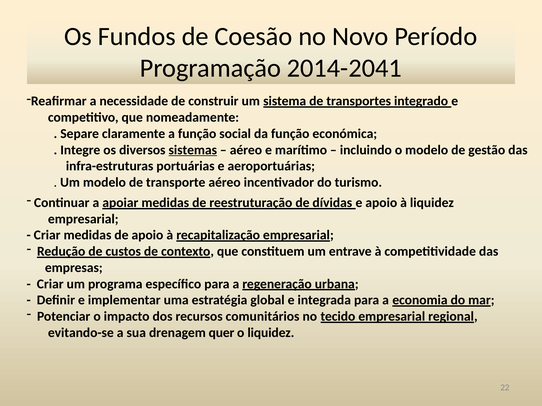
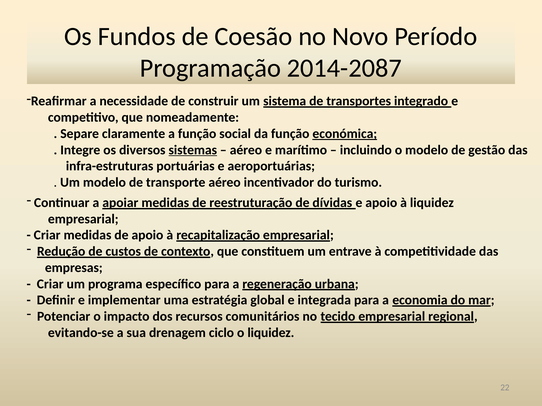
2014-2041: 2014-2041 -> 2014-2087
económica underline: none -> present
quer: quer -> ciclo
